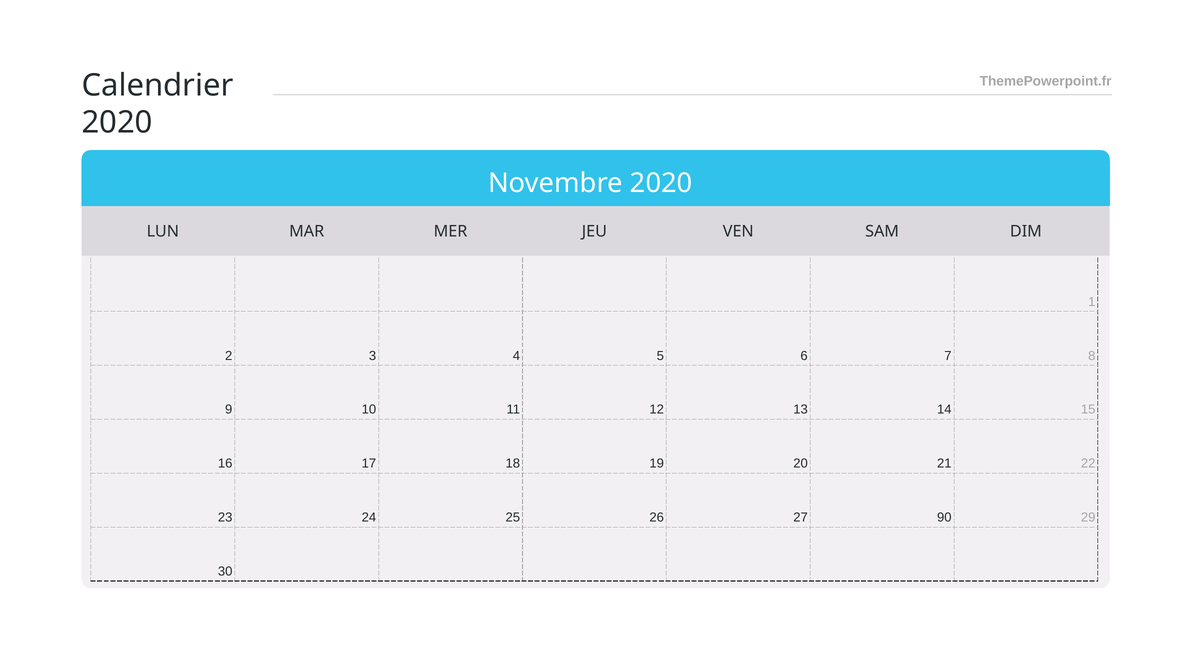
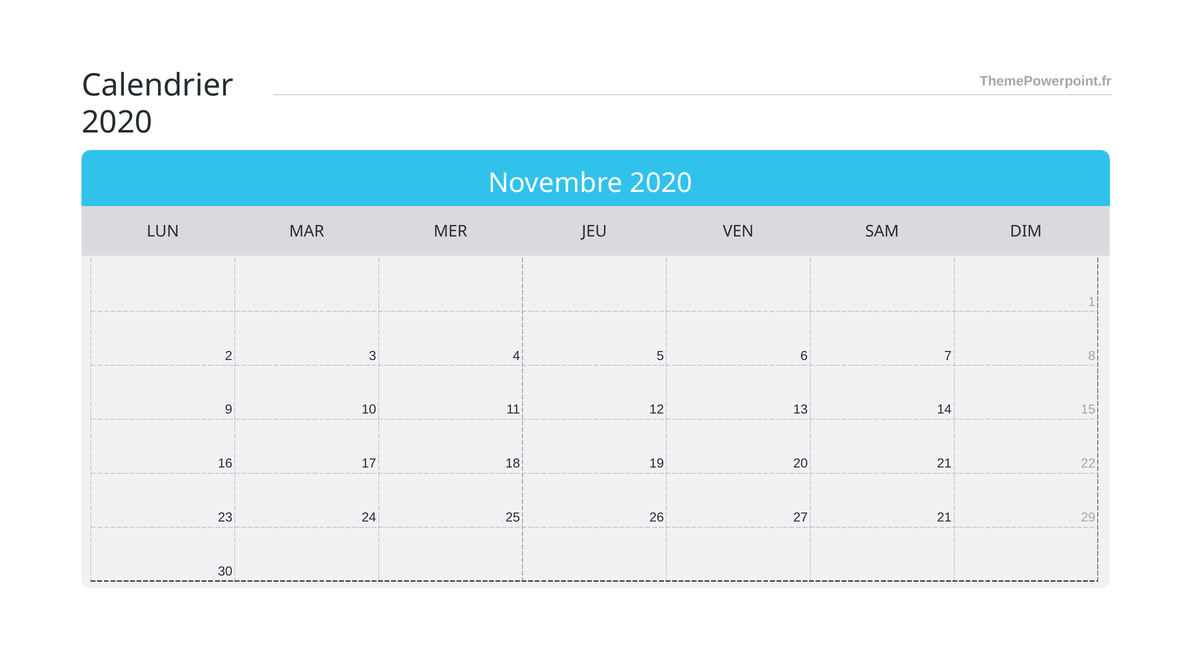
27 90: 90 -> 21
